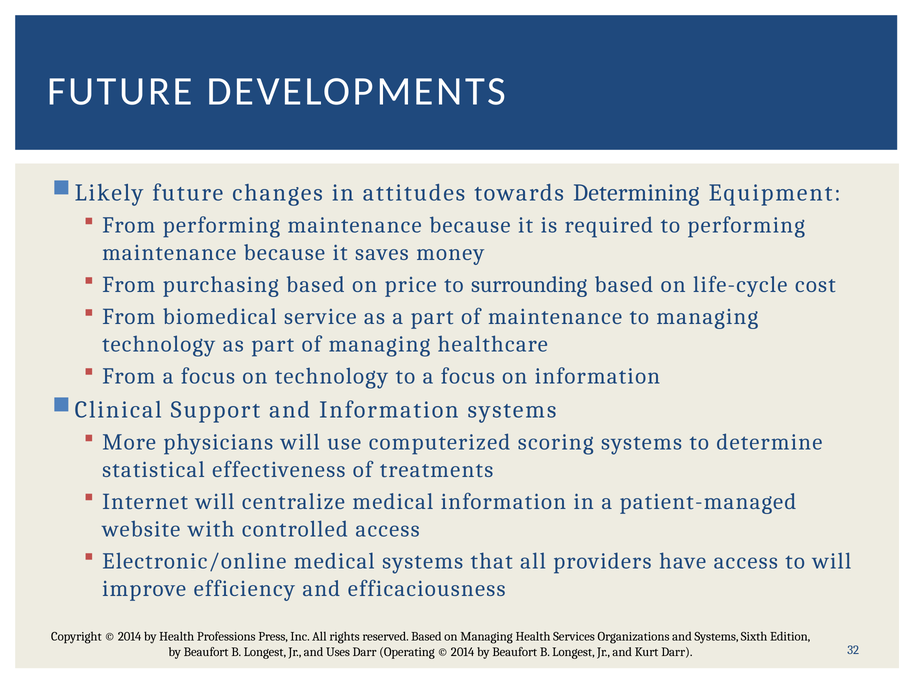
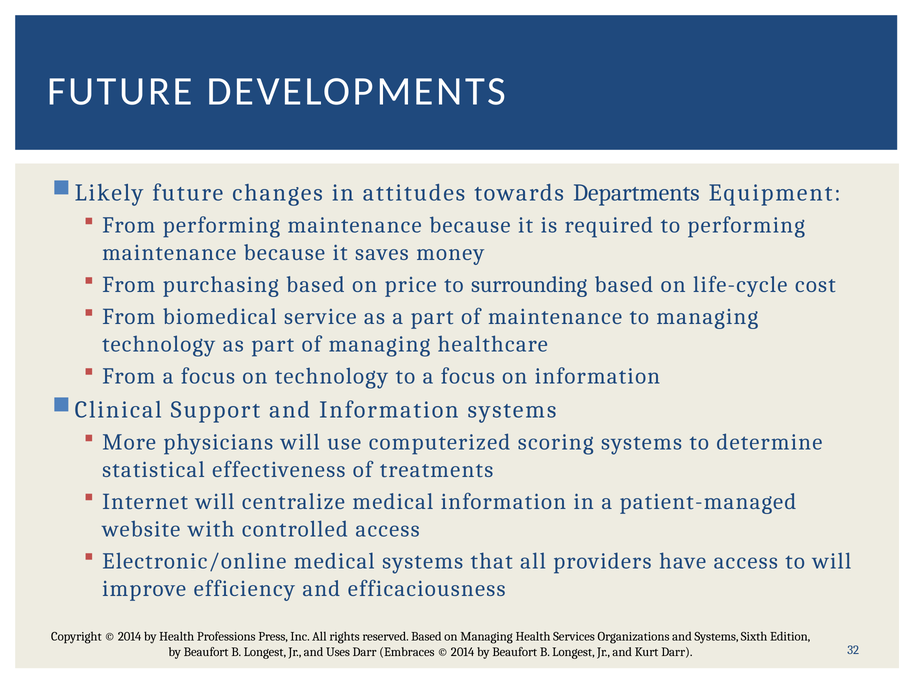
Determining: Determining -> Departments
Operating: Operating -> Embraces
